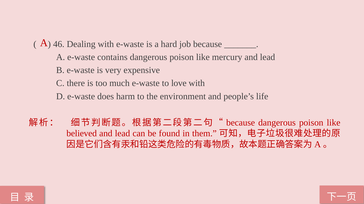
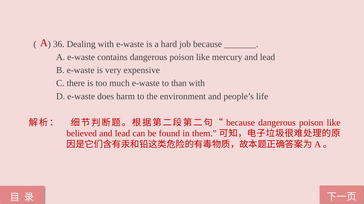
46: 46 -> 36
love: love -> than
